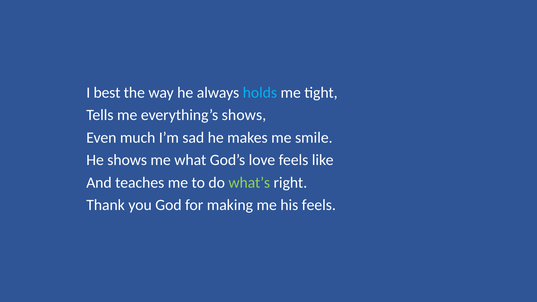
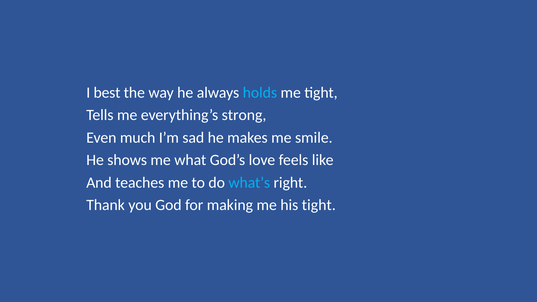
everything’s shows: shows -> strong
what’s colour: light green -> light blue
his feels: feels -> tight
